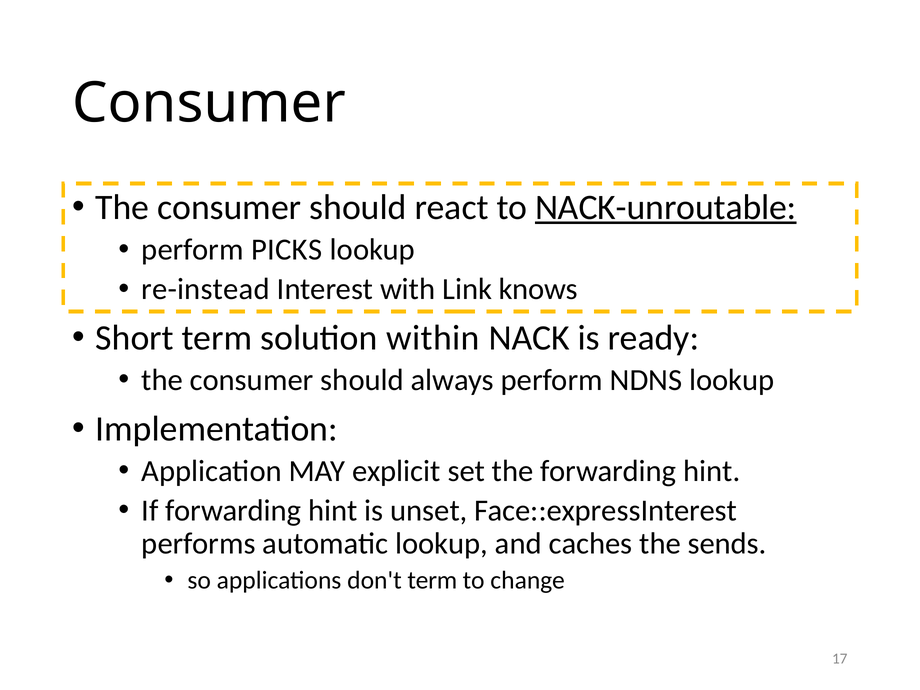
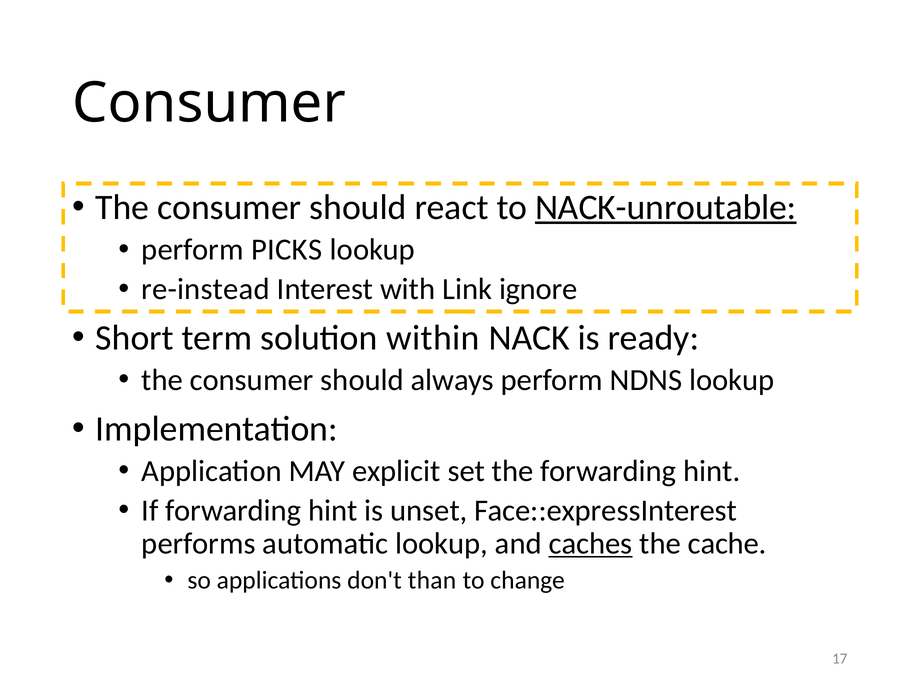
knows: knows -> ignore
caches underline: none -> present
sends: sends -> cache
don't term: term -> than
